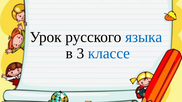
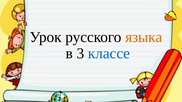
языка colour: blue -> orange
